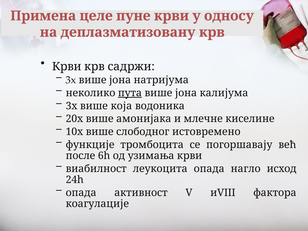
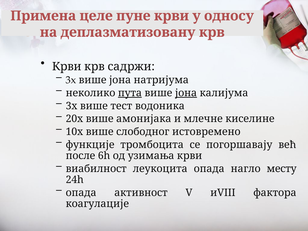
јона at (186, 93) underline: none -> present
која: која -> тест
исход: исход -> месту
